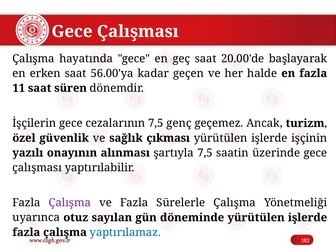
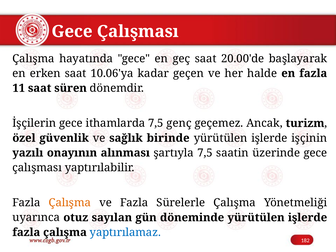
56.00'ya: 56.00'ya -> 10.06'ya
cezalarının: cezalarının -> ithamlarda
çıkması: çıkması -> birinde
Çalışma at (70, 203) colour: purple -> orange
